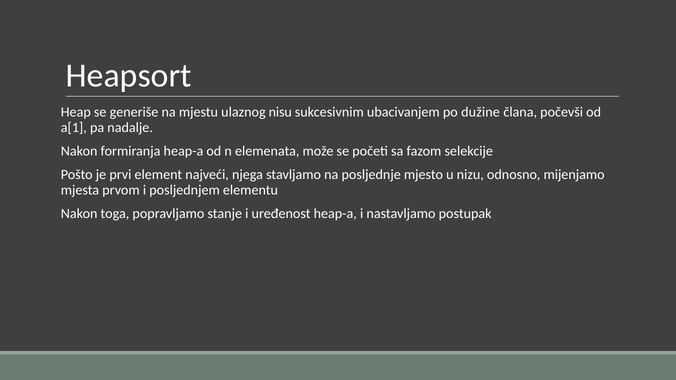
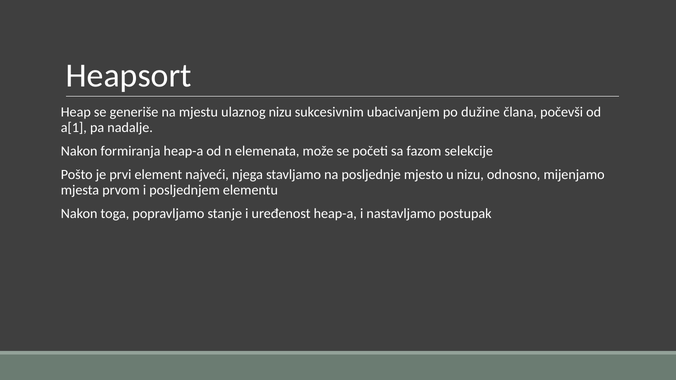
ulaznog nisu: nisu -> nizu
